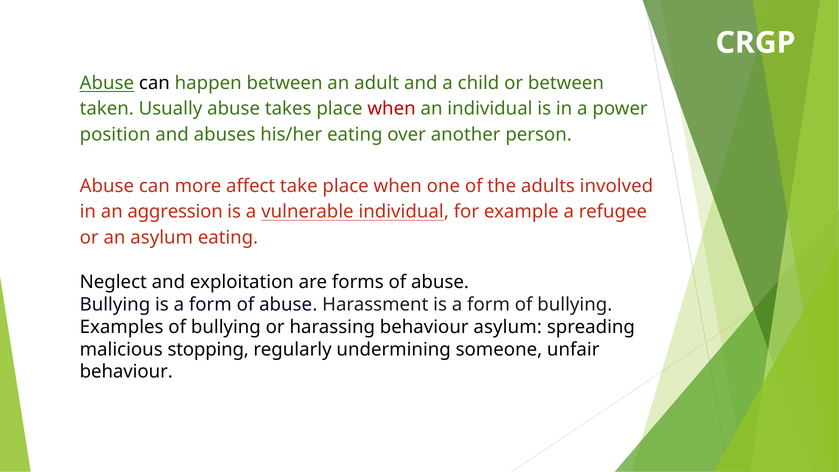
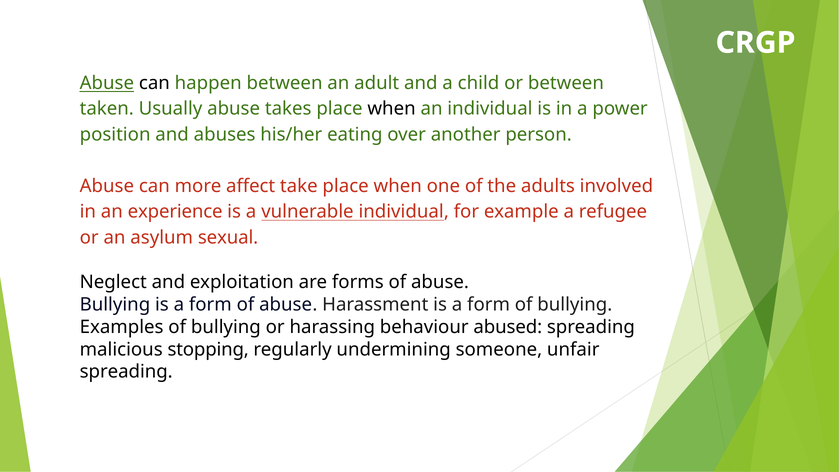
when at (392, 109) colour: red -> black
aggression: aggression -> experience
asylum eating: eating -> sexual
behaviour asylum: asylum -> abused
behaviour at (126, 372): behaviour -> spreading
